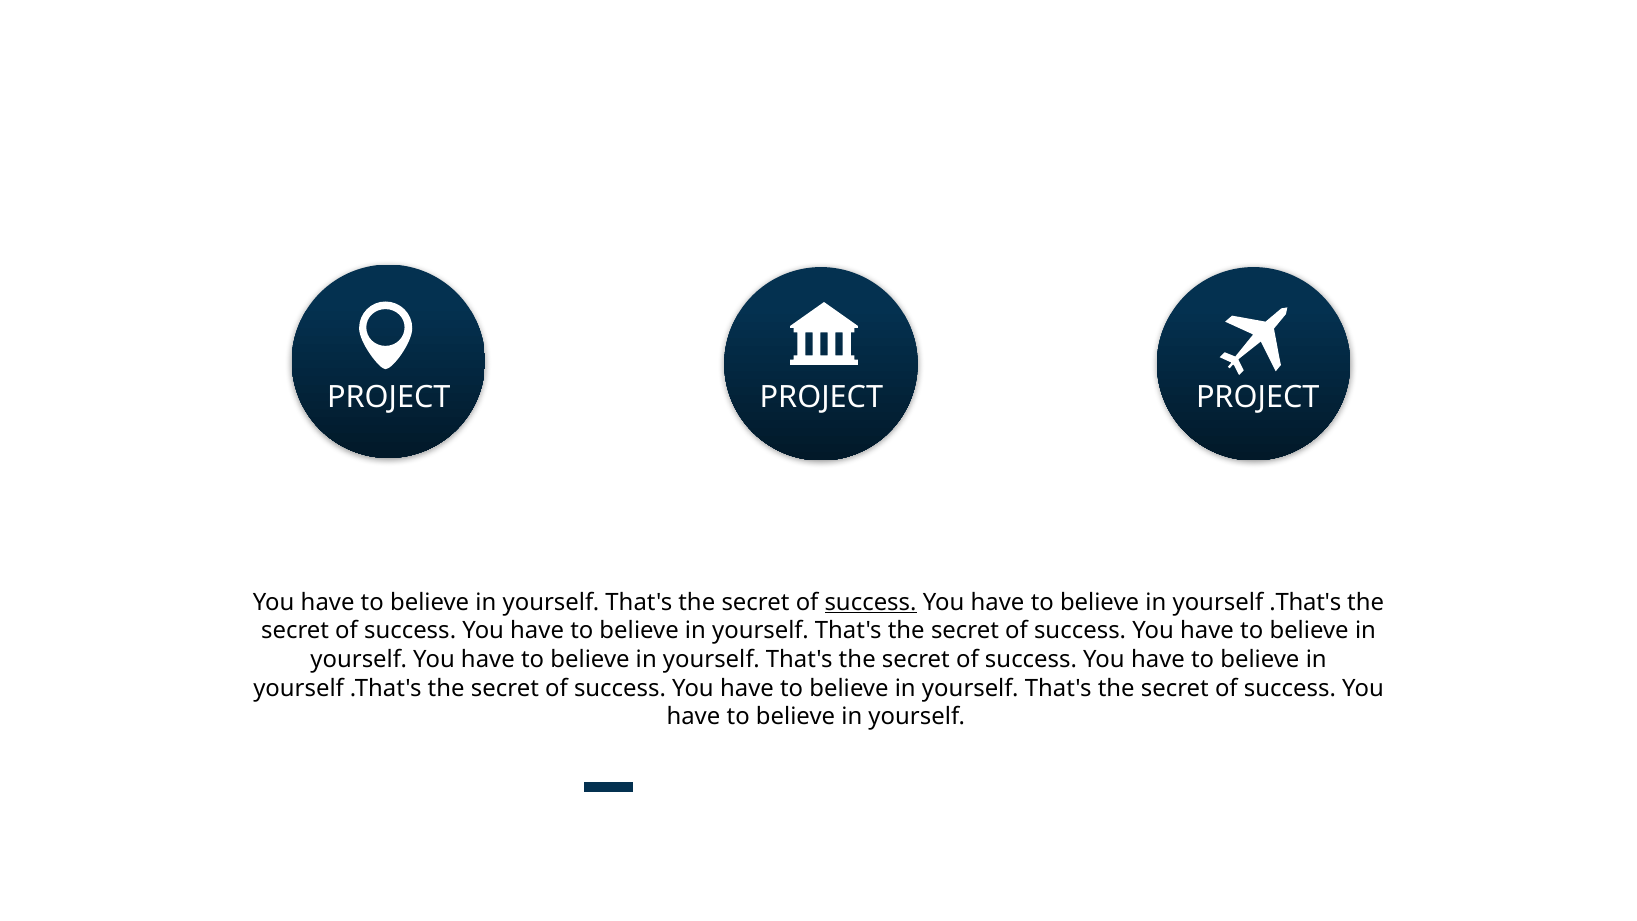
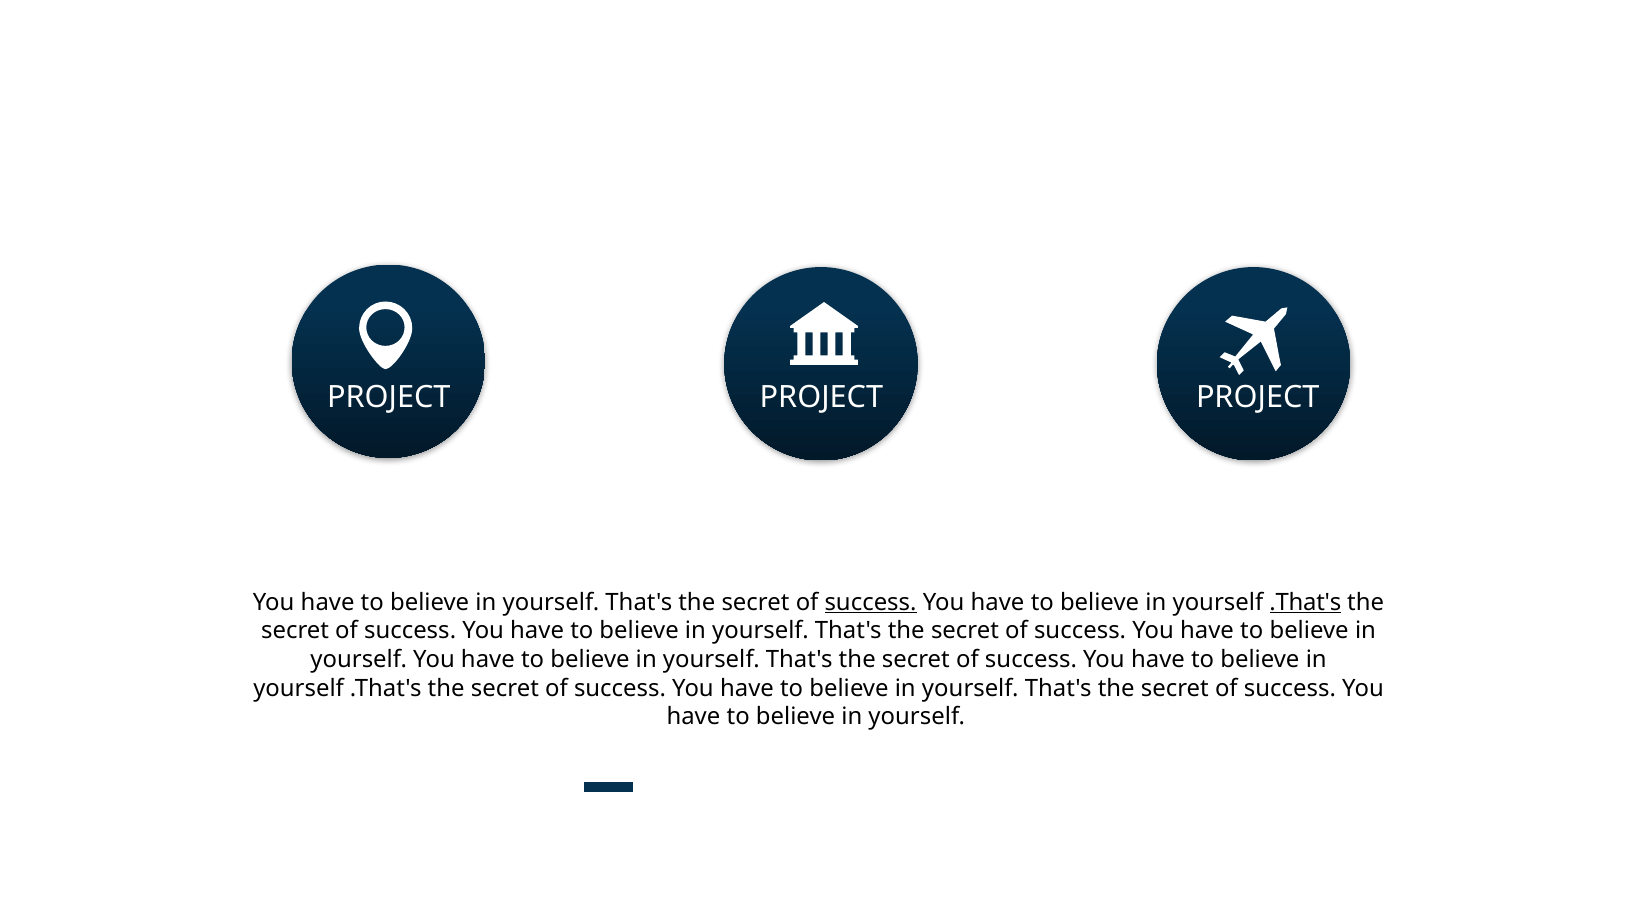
.That's at (1305, 602) underline: none -> present
